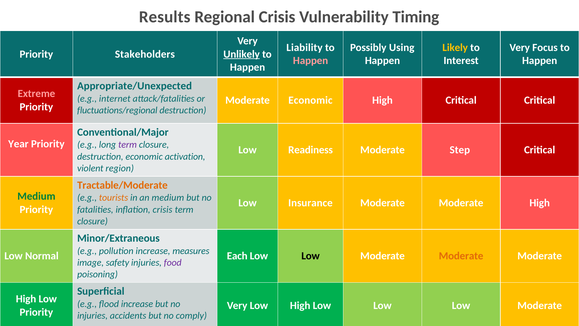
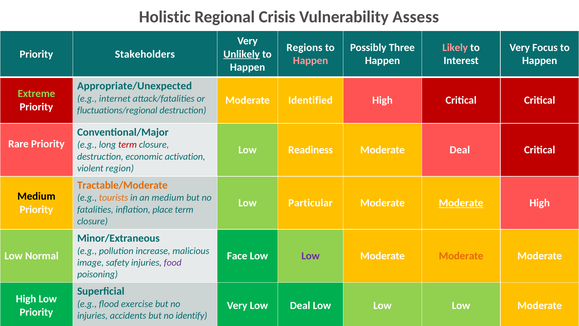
Results: Results -> Holistic
Timing: Timing -> Assess
Liability: Liability -> Regions
Using: Using -> Three
Likely colour: yellow -> pink
Extreme colour: pink -> light green
Moderate Economic: Economic -> Identified
Year: Year -> Rare
term at (128, 145) colour: purple -> red
Moderate Step: Step -> Deal
Medium at (36, 196) colour: green -> black
Insurance: Insurance -> Particular
Moderate at (461, 203) underline: none -> present
inflation crisis: crisis -> place
measures: measures -> malicious
Each: Each -> Face
Low at (311, 256) colour: black -> purple
flood increase: increase -> exercise
Low High: High -> Deal
comply: comply -> identify
